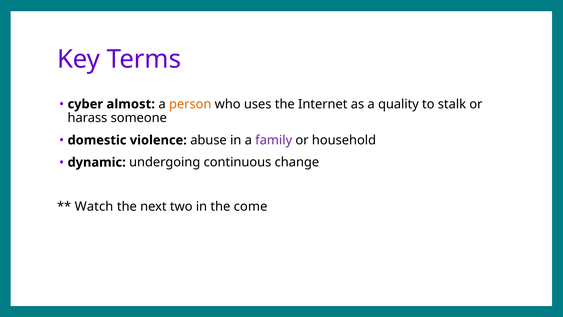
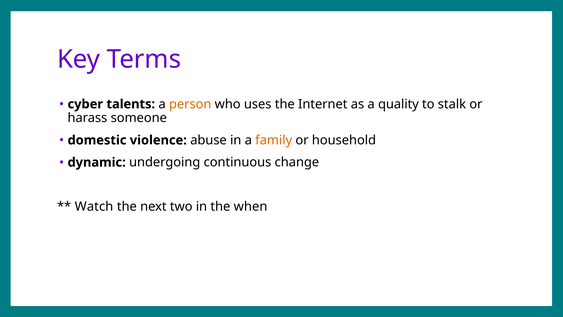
almost: almost -> talents
family colour: purple -> orange
come: come -> when
